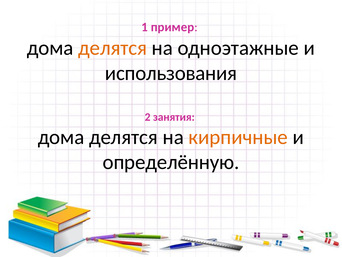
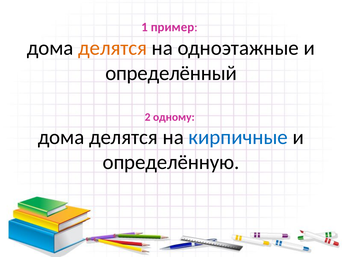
использования: использования -> определённый
занятия: занятия -> одному
кирпичные colour: orange -> blue
